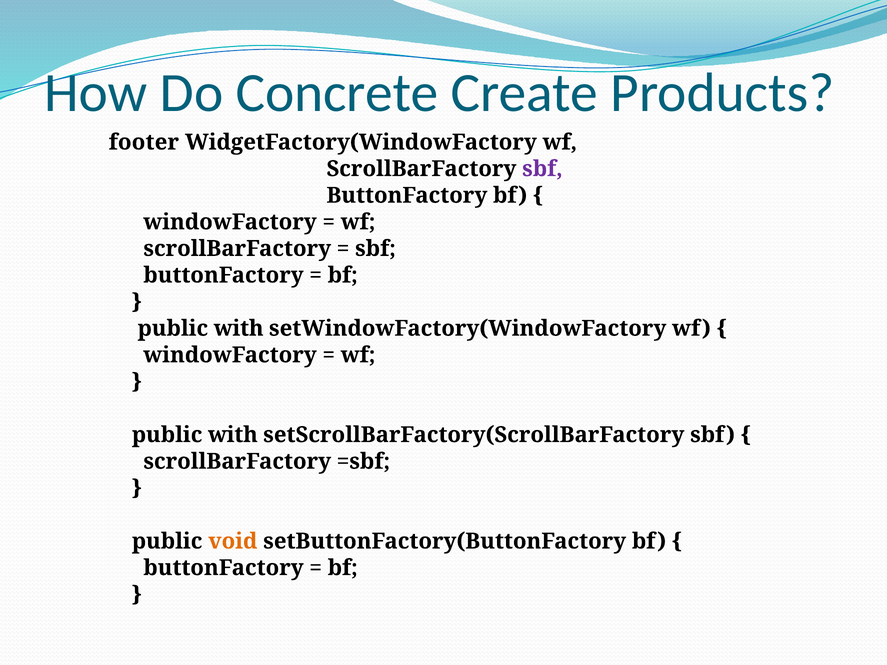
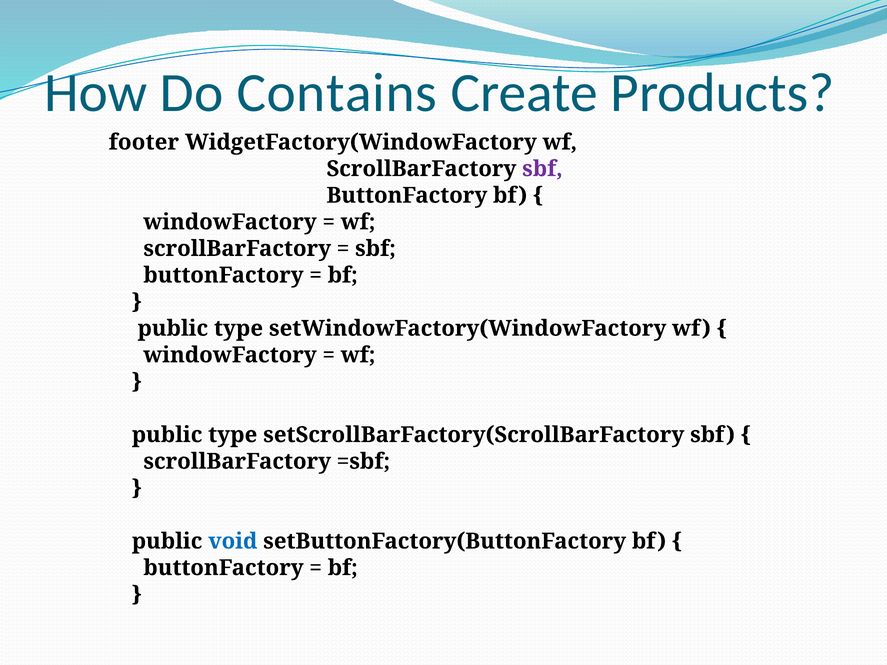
Concrete: Concrete -> Contains
with at (239, 329): with -> type
with at (233, 435): with -> type
void colour: orange -> blue
